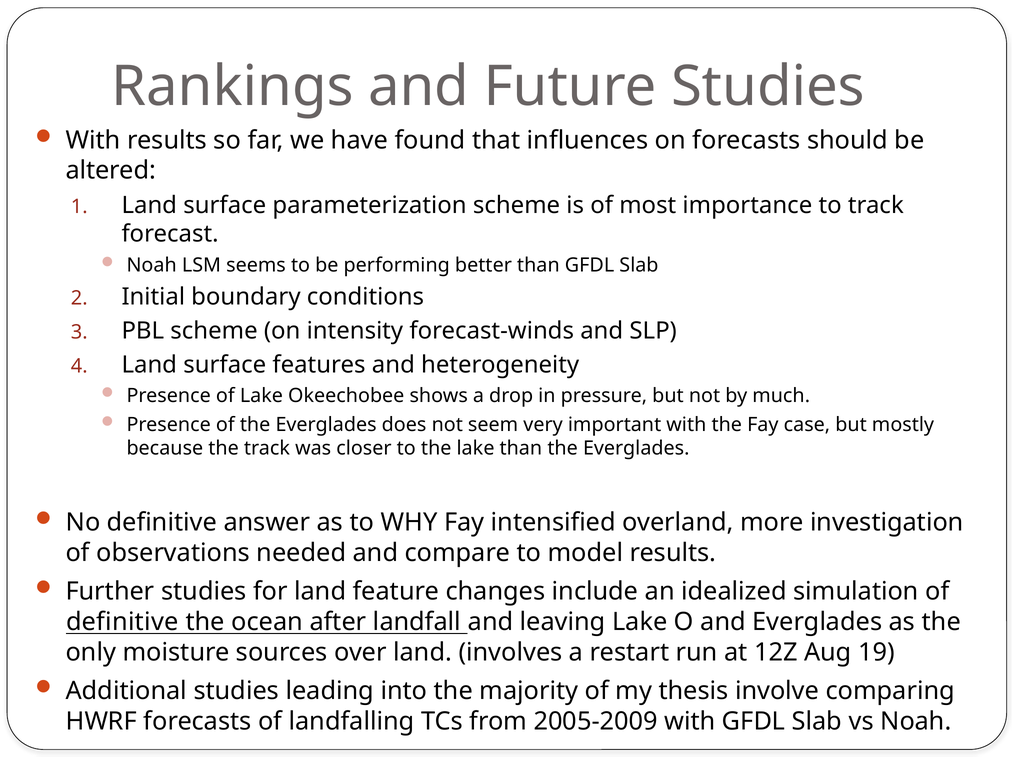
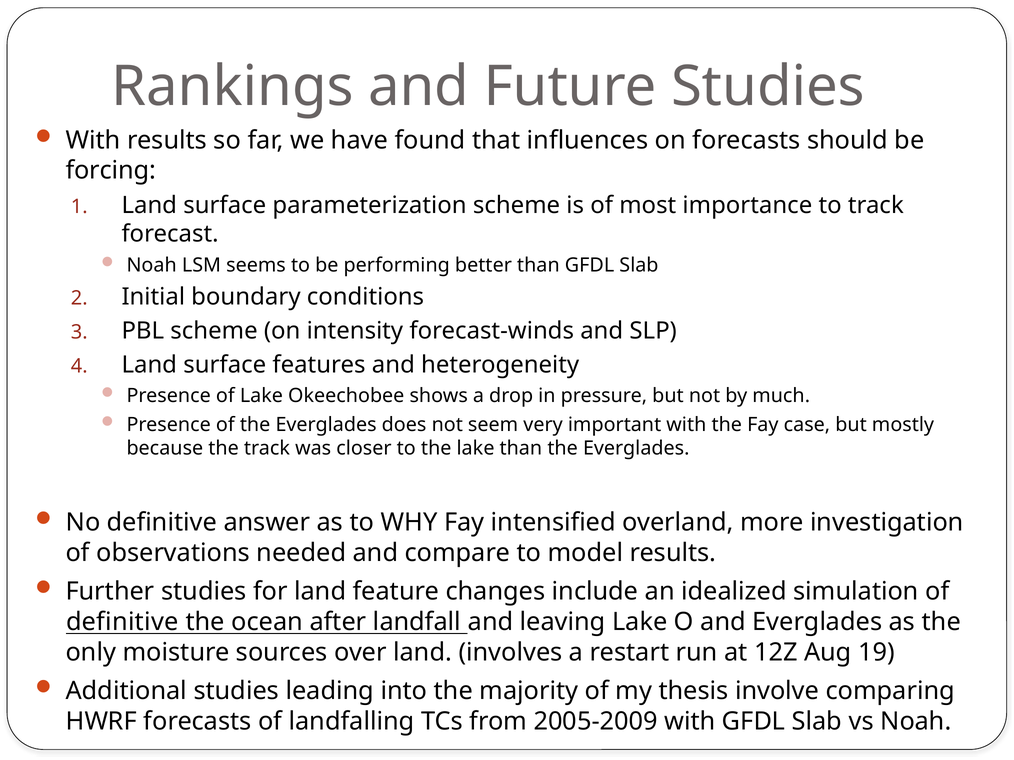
altered: altered -> forcing
